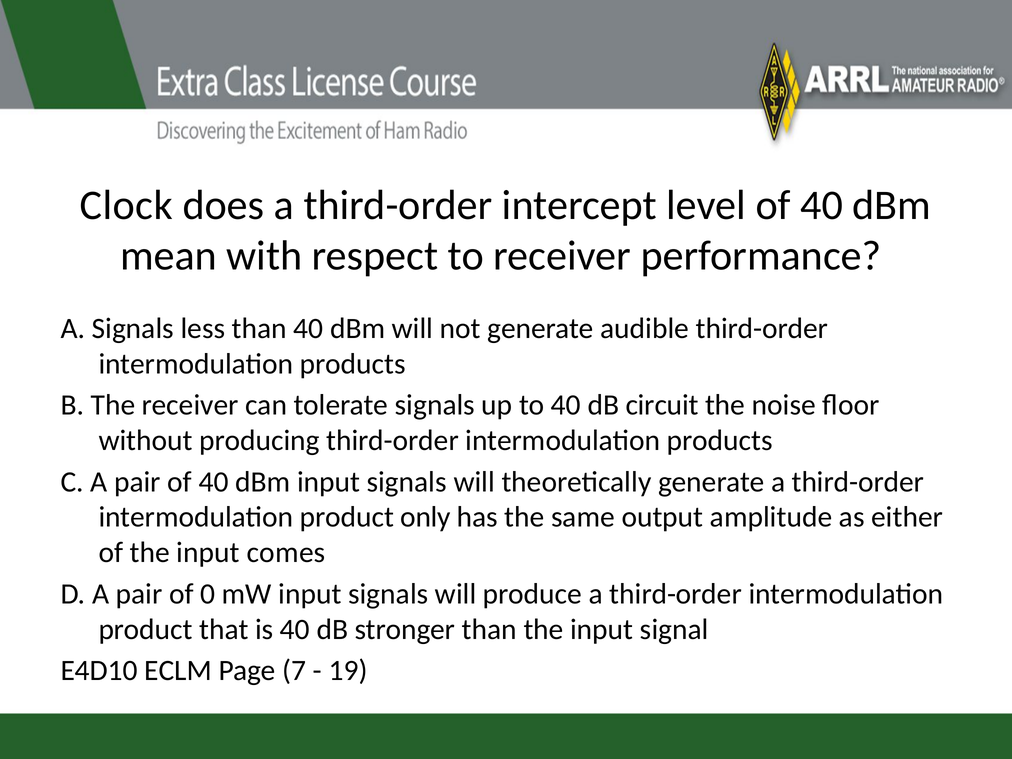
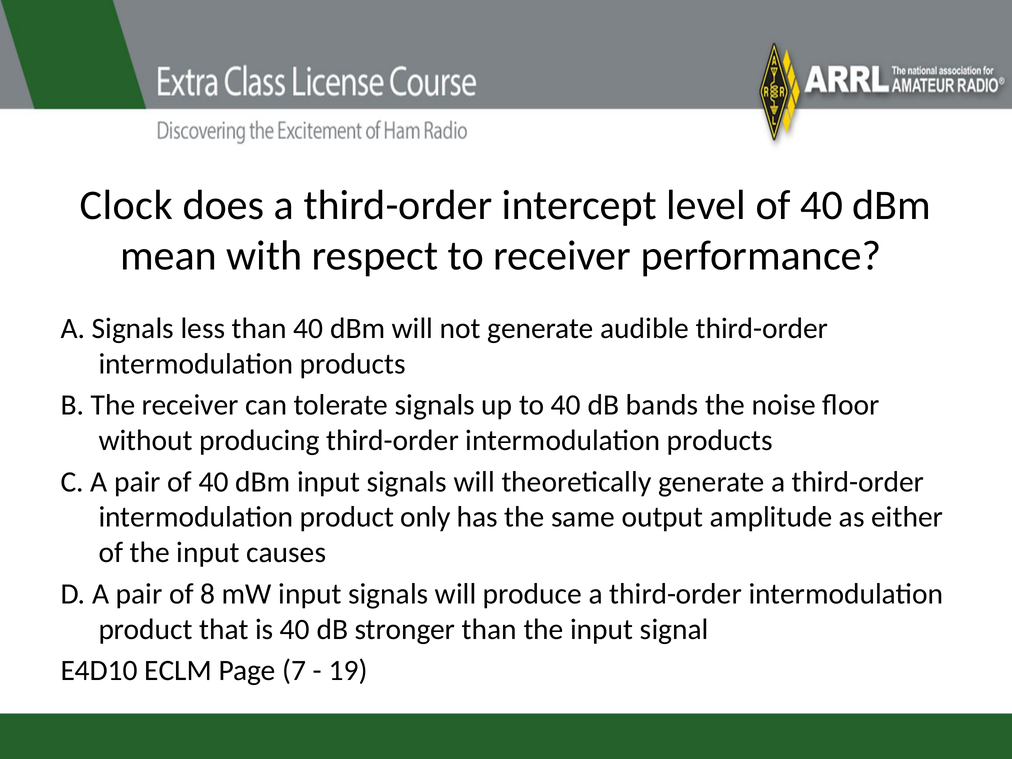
circuit: circuit -> bands
comes: comes -> causes
0: 0 -> 8
